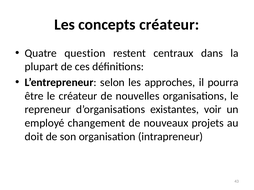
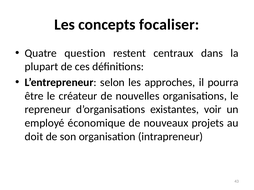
concepts créateur: créateur -> focaliser
changement: changement -> économique
